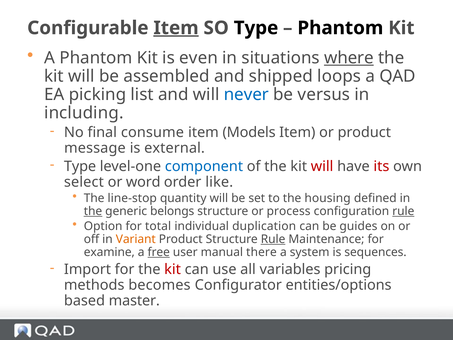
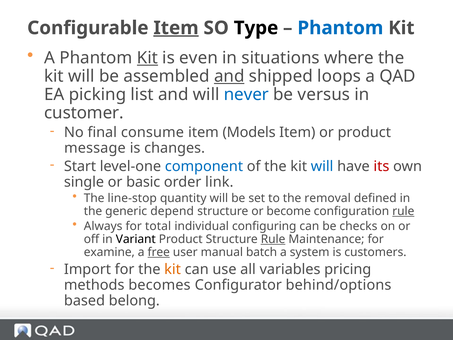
Phantom at (340, 28) colour: black -> blue
Kit at (147, 58) underline: none -> present
where underline: present -> none
and at (229, 76) underline: none -> present
including: including -> customer
external: external -> changes
Type at (80, 166): Type -> Start
will at (322, 166) colour: red -> blue
select: select -> single
word: word -> basic
like: like -> link
housing: housing -> removal
the at (93, 211) underline: present -> none
belongs: belongs -> depend
process: process -> become
Option: Option -> Always
duplication: duplication -> configuring
guides: guides -> checks
Variant colour: orange -> black
there: there -> batch
sequences: sequences -> customers
kit at (173, 269) colour: red -> orange
entities/options: entities/options -> behind/options
master: master -> belong
